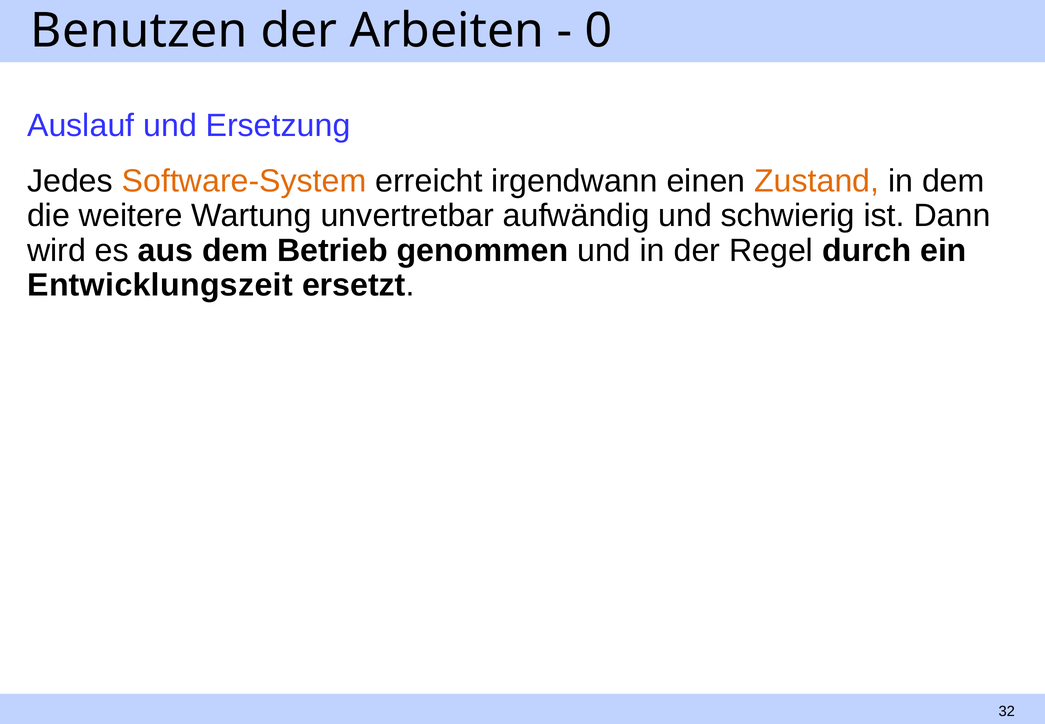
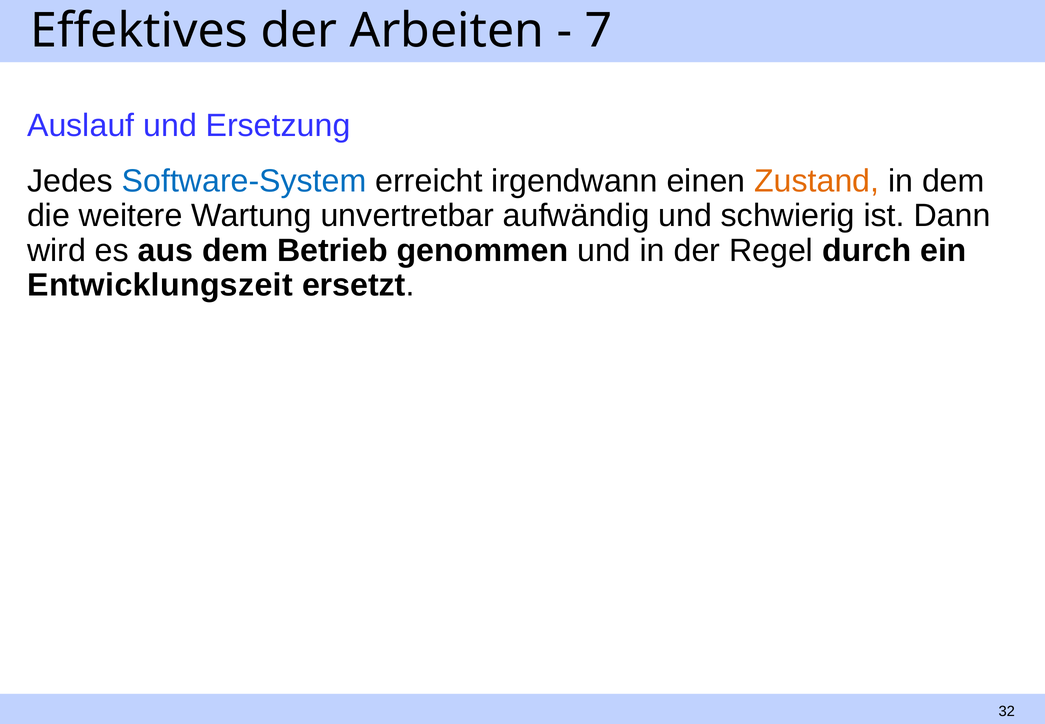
Benutzen: Benutzen -> Effektives
0: 0 -> 7
Software-System colour: orange -> blue
